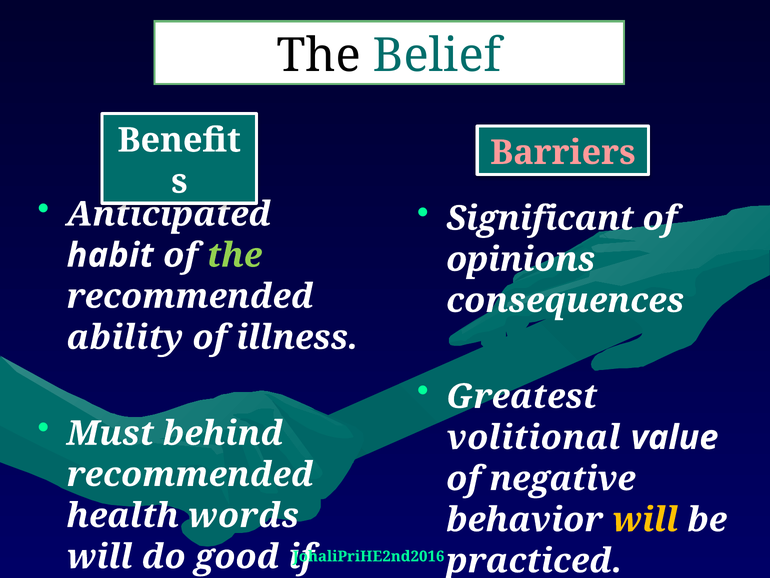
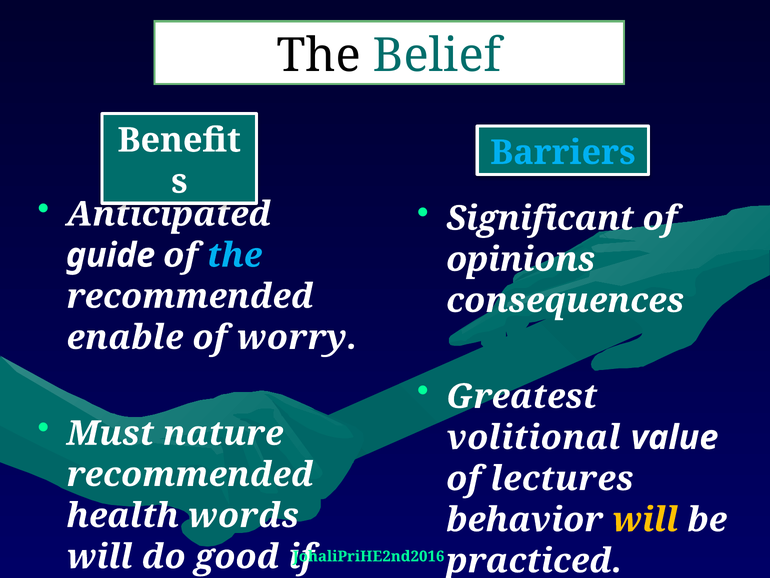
Barriers colour: pink -> light blue
habit: habit -> guide
the at (235, 255) colour: light green -> light blue
ability: ability -> enable
illness: illness -> worry
behind: behind -> nature
negative: negative -> lectures
